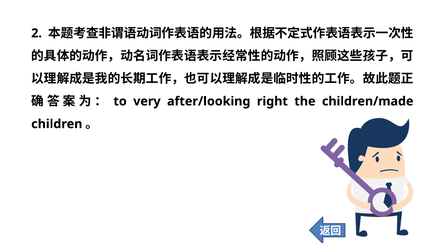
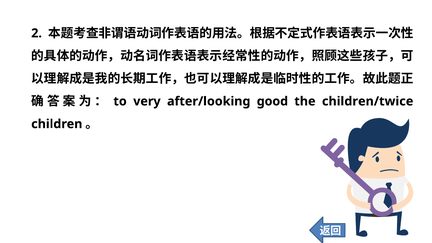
right: right -> good
children/made: children/made -> children/twice
